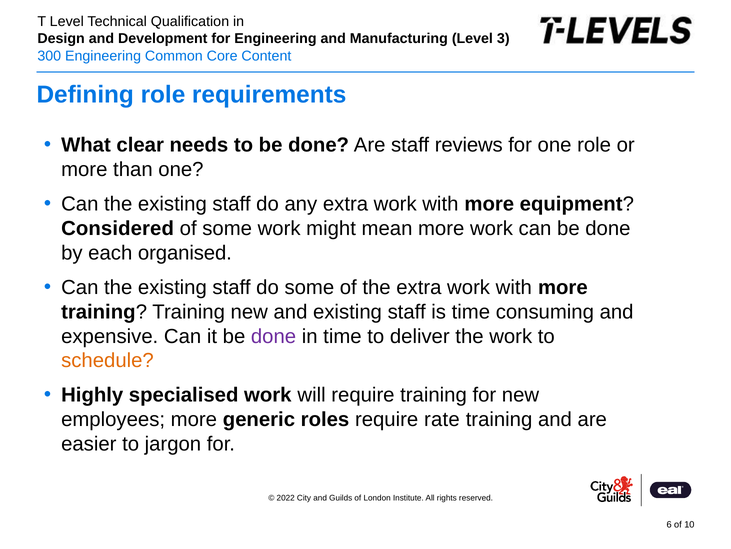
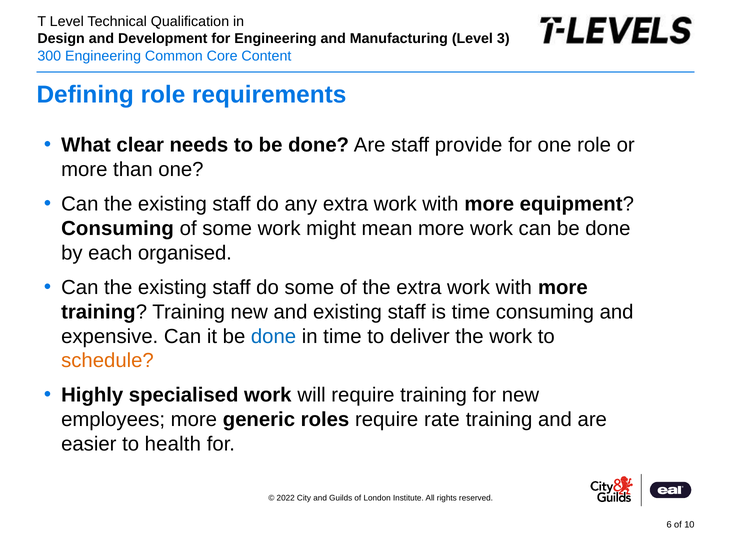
reviews: reviews -> provide
Considered at (118, 228): Considered -> Consuming
done at (274, 336) colour: purple -> blue
jargon: jargon -> health
